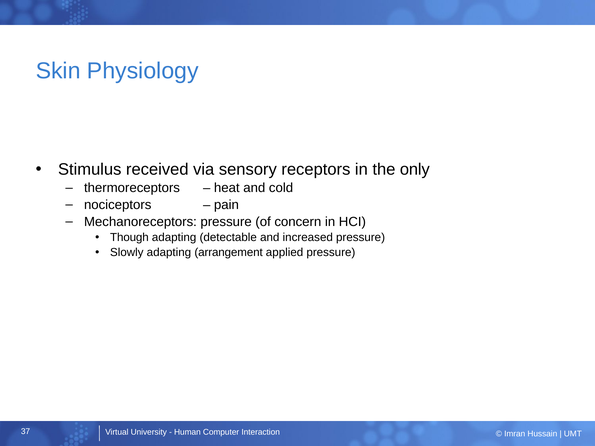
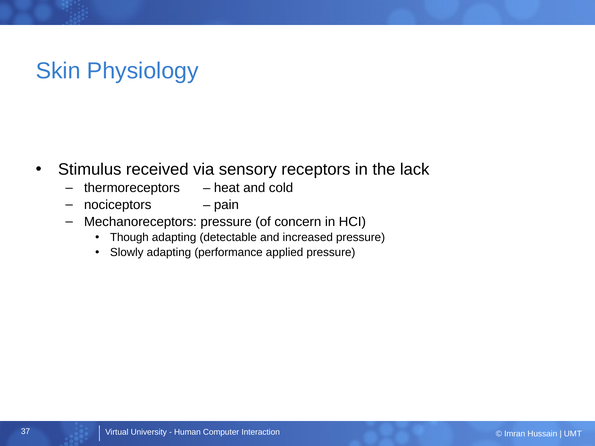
only: only -> lack
arrangement: arrangement -> performance
